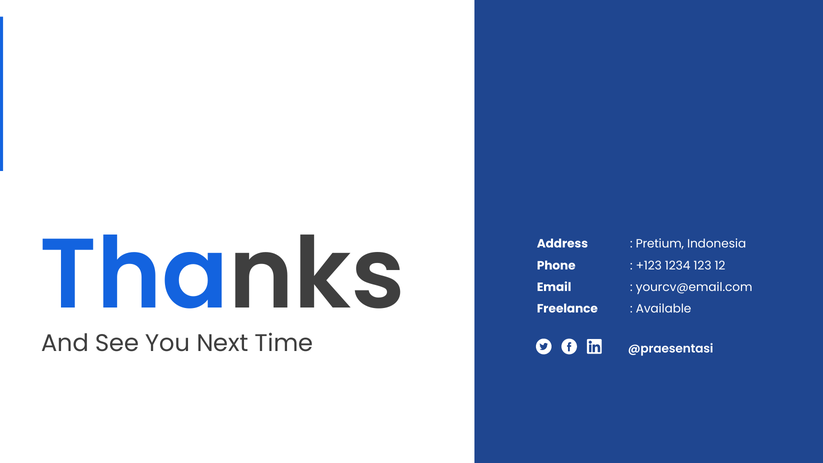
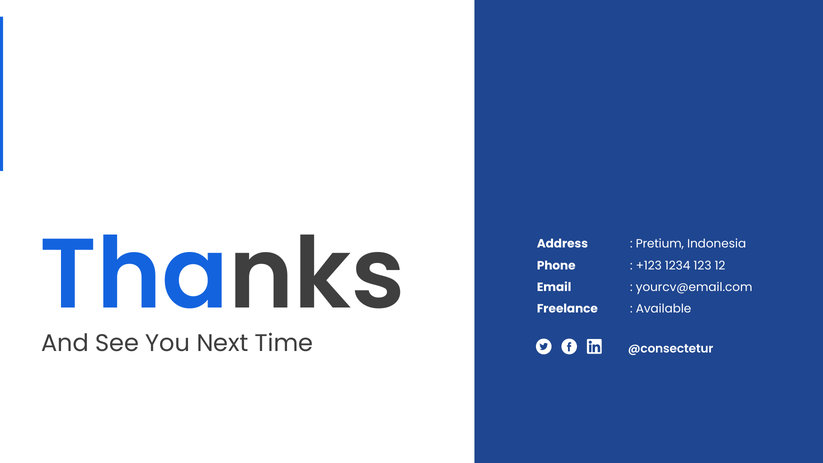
@praesentasi: @praesentasi -> @consectetur
